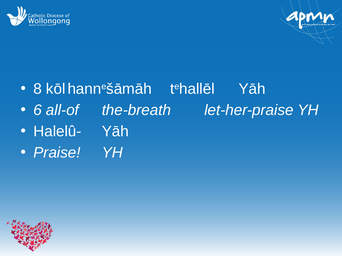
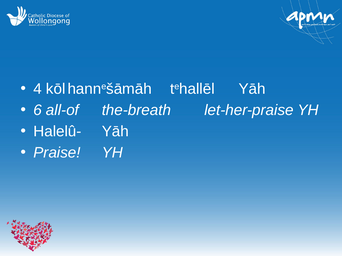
8: 8 -> 4
